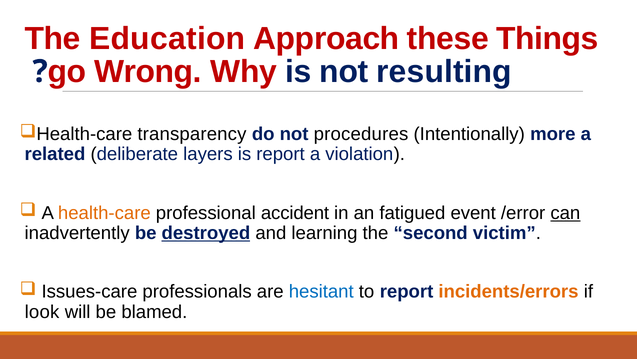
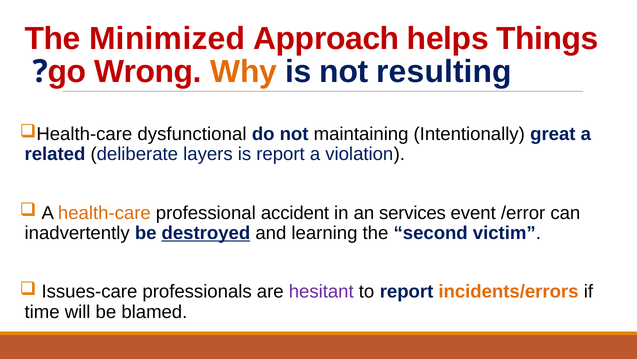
Education: Education -> Minimized
these: these -> helps
Why colour: red -> orange
transparency: transparency -> dysfunctional
procedures: procedures -> maintaining
more: more -> great
fatigued: fatigued -> services
can underline: present -> none
hesitant colour: blue -> purple
look: look -> time
